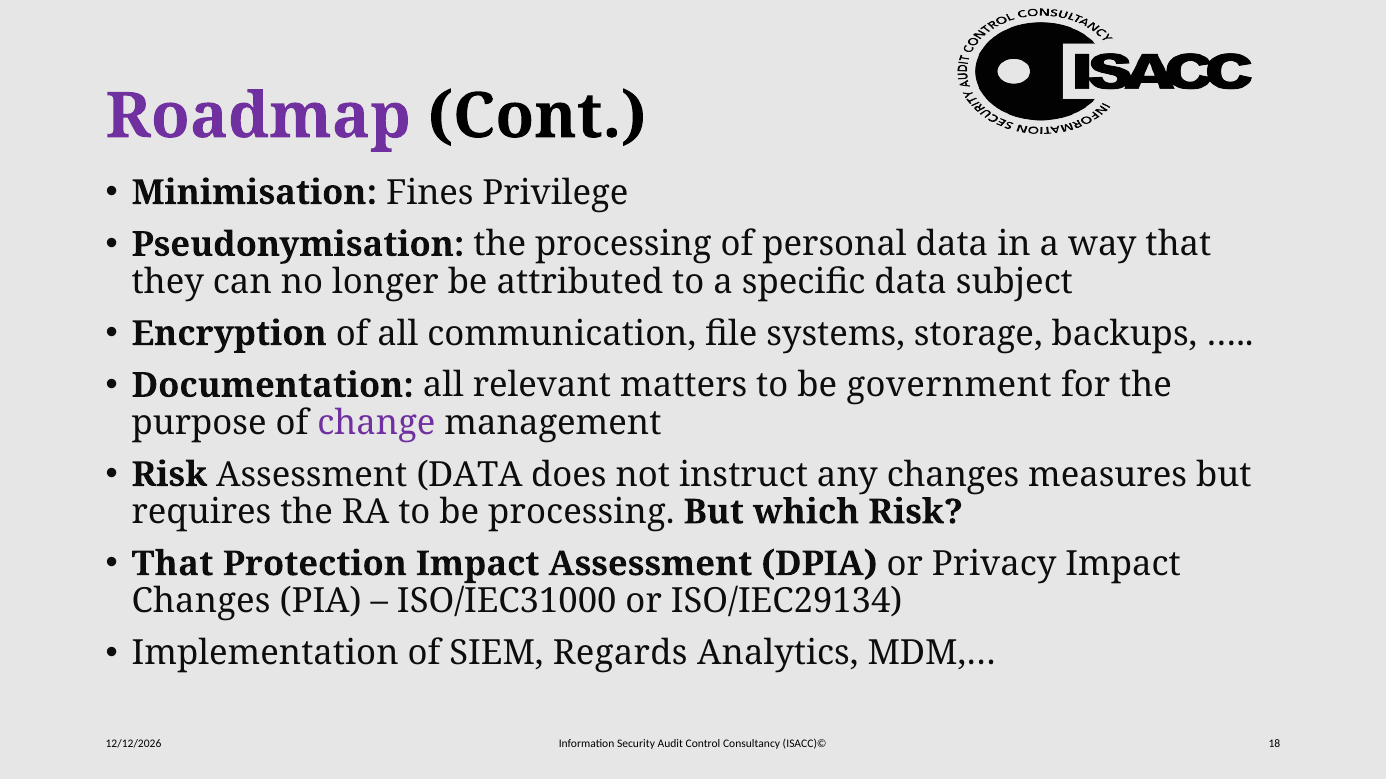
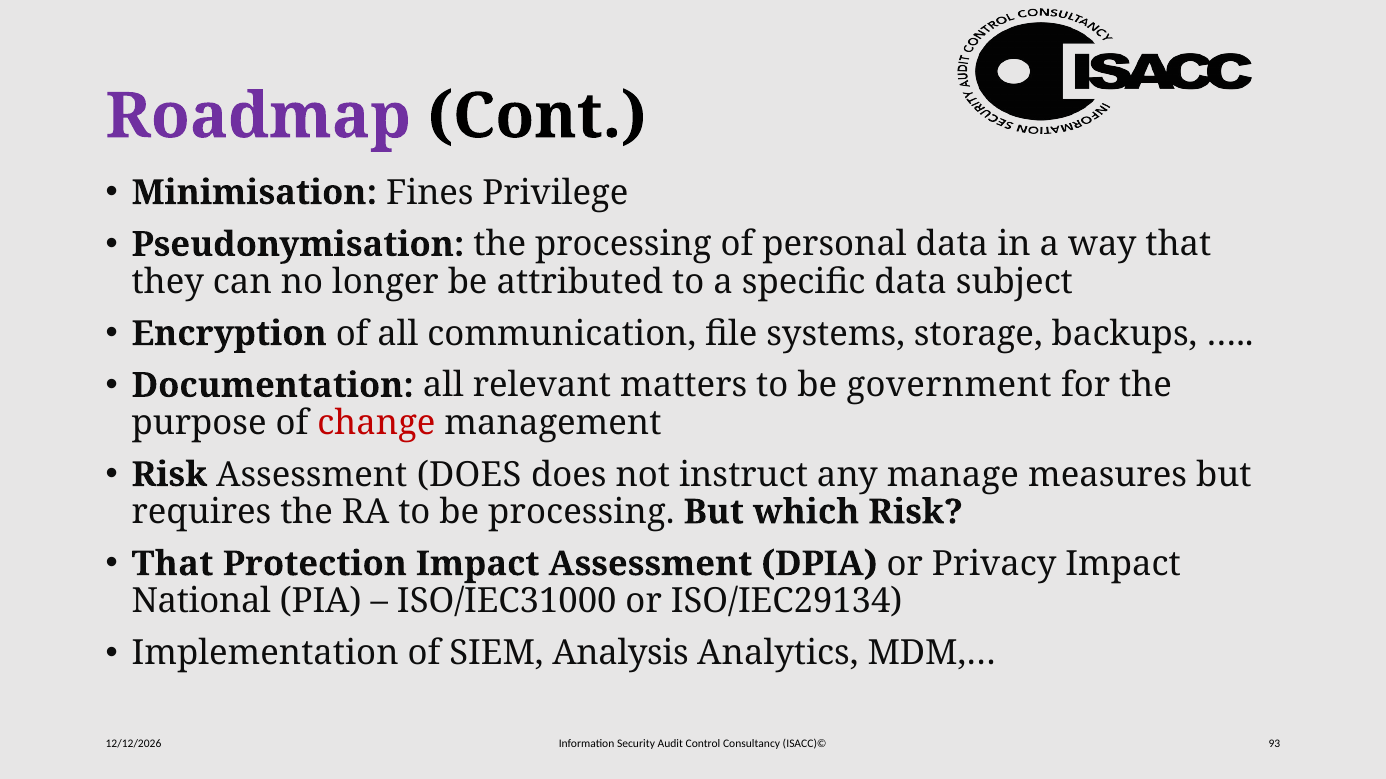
change colour: purple -> red
Assessment DATA: DATA -> DOES
any changes: changes -> manage
Changes at (201, 602): Changes -> National
Regards: Regards -> Analysis
18: 18 -> 93
